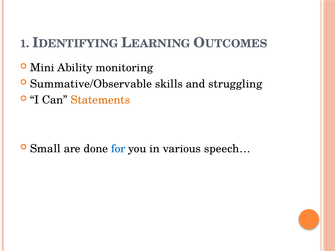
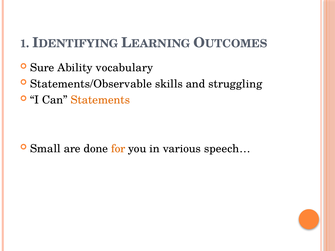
Mini: Mini -> Sure
monitoring: monitoring -> vocabulary
Summative/Observable: Summative/Observable -> Statements/Observable
for colour: blue -> orange
